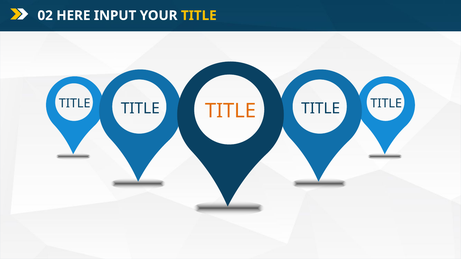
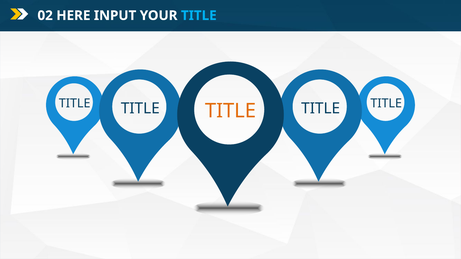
TITLE at (199, 16) colour: yellow -> light blue
